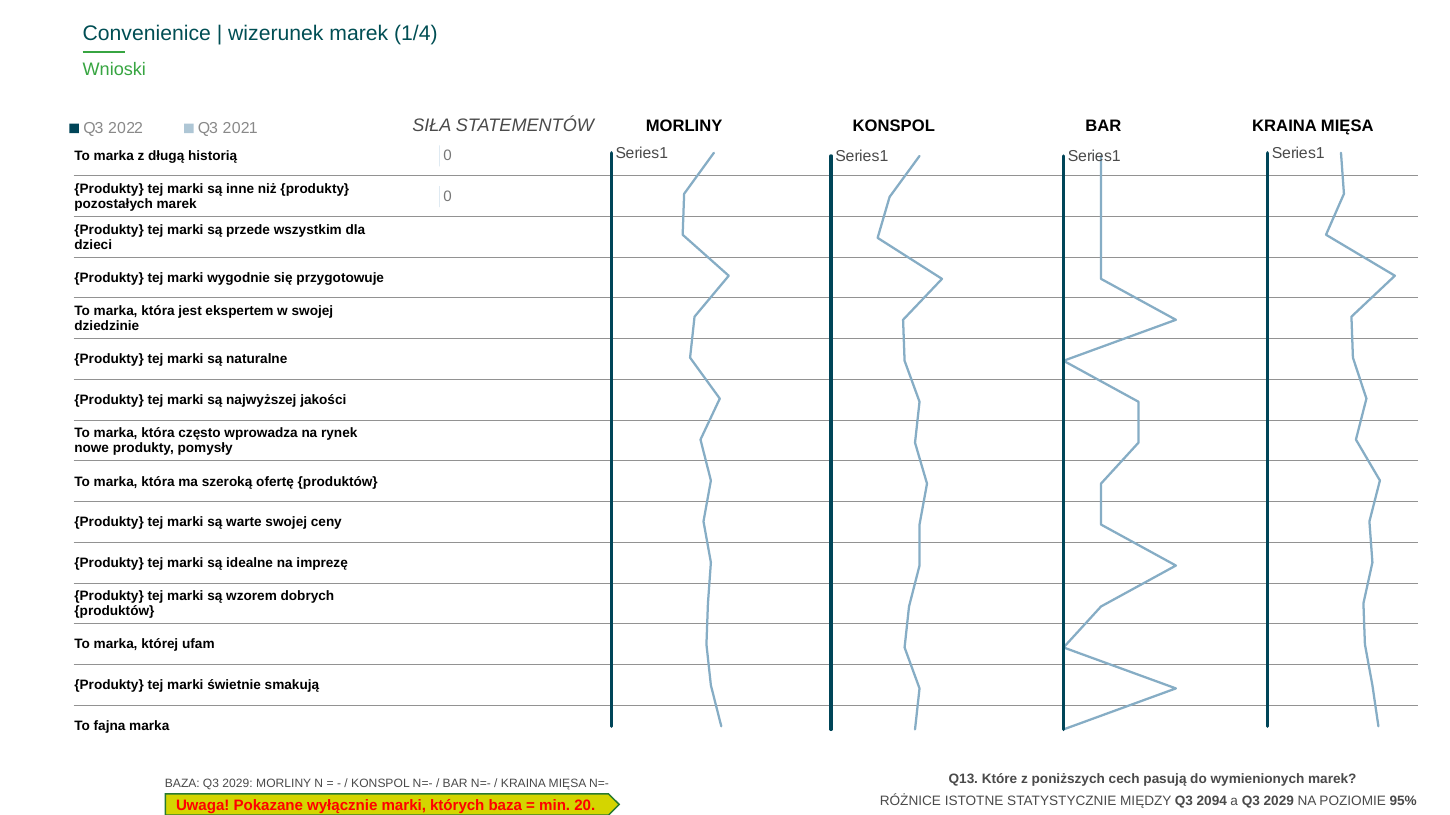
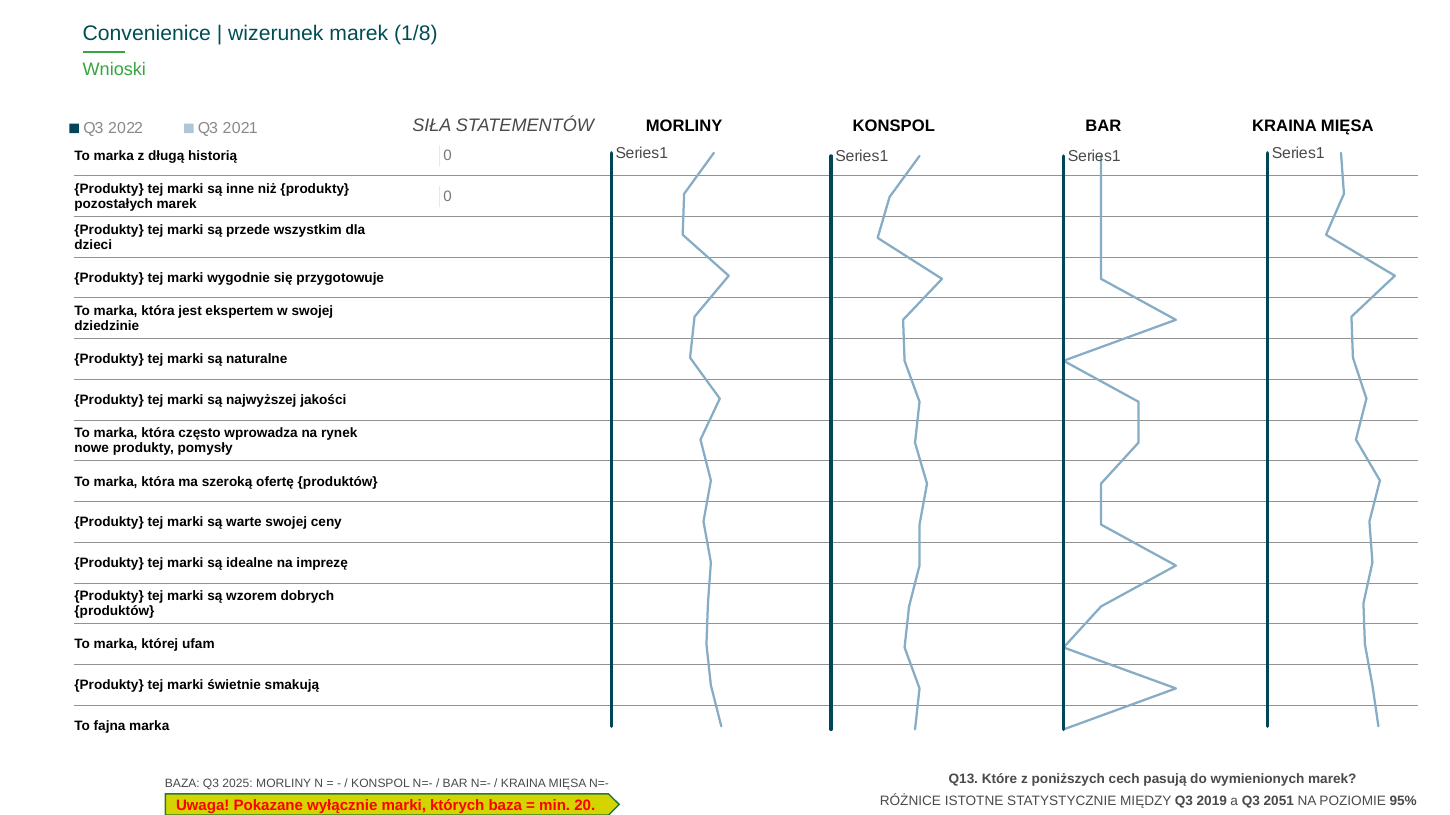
1/4: 1/4 -> 1/8
BAZA Q3 2029: 2029 -> 2025
2094: 2094 -> 2019
a Q3 2029: 2029 -> 2051
